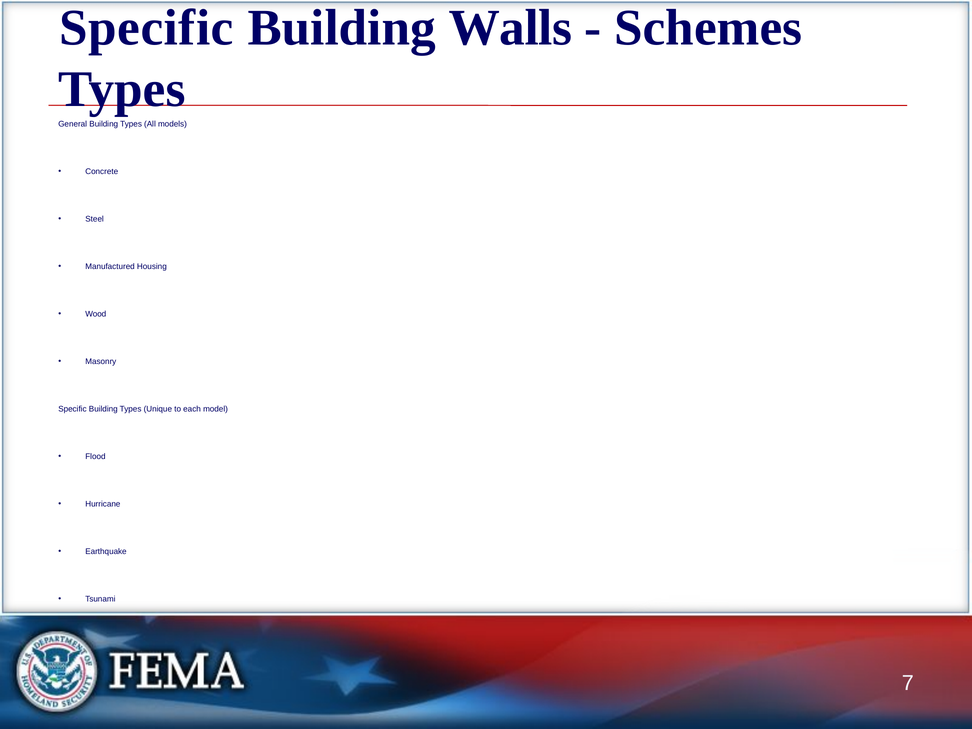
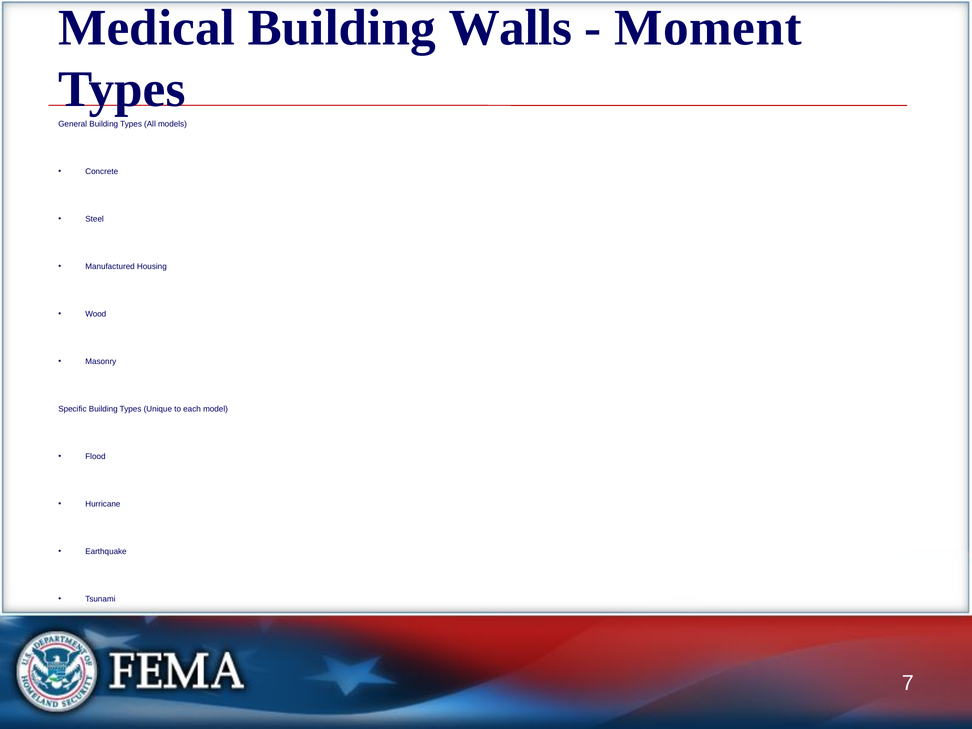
Specific at (146, 28): Specific -> Medical
Schemes: Schemes -> Moment
